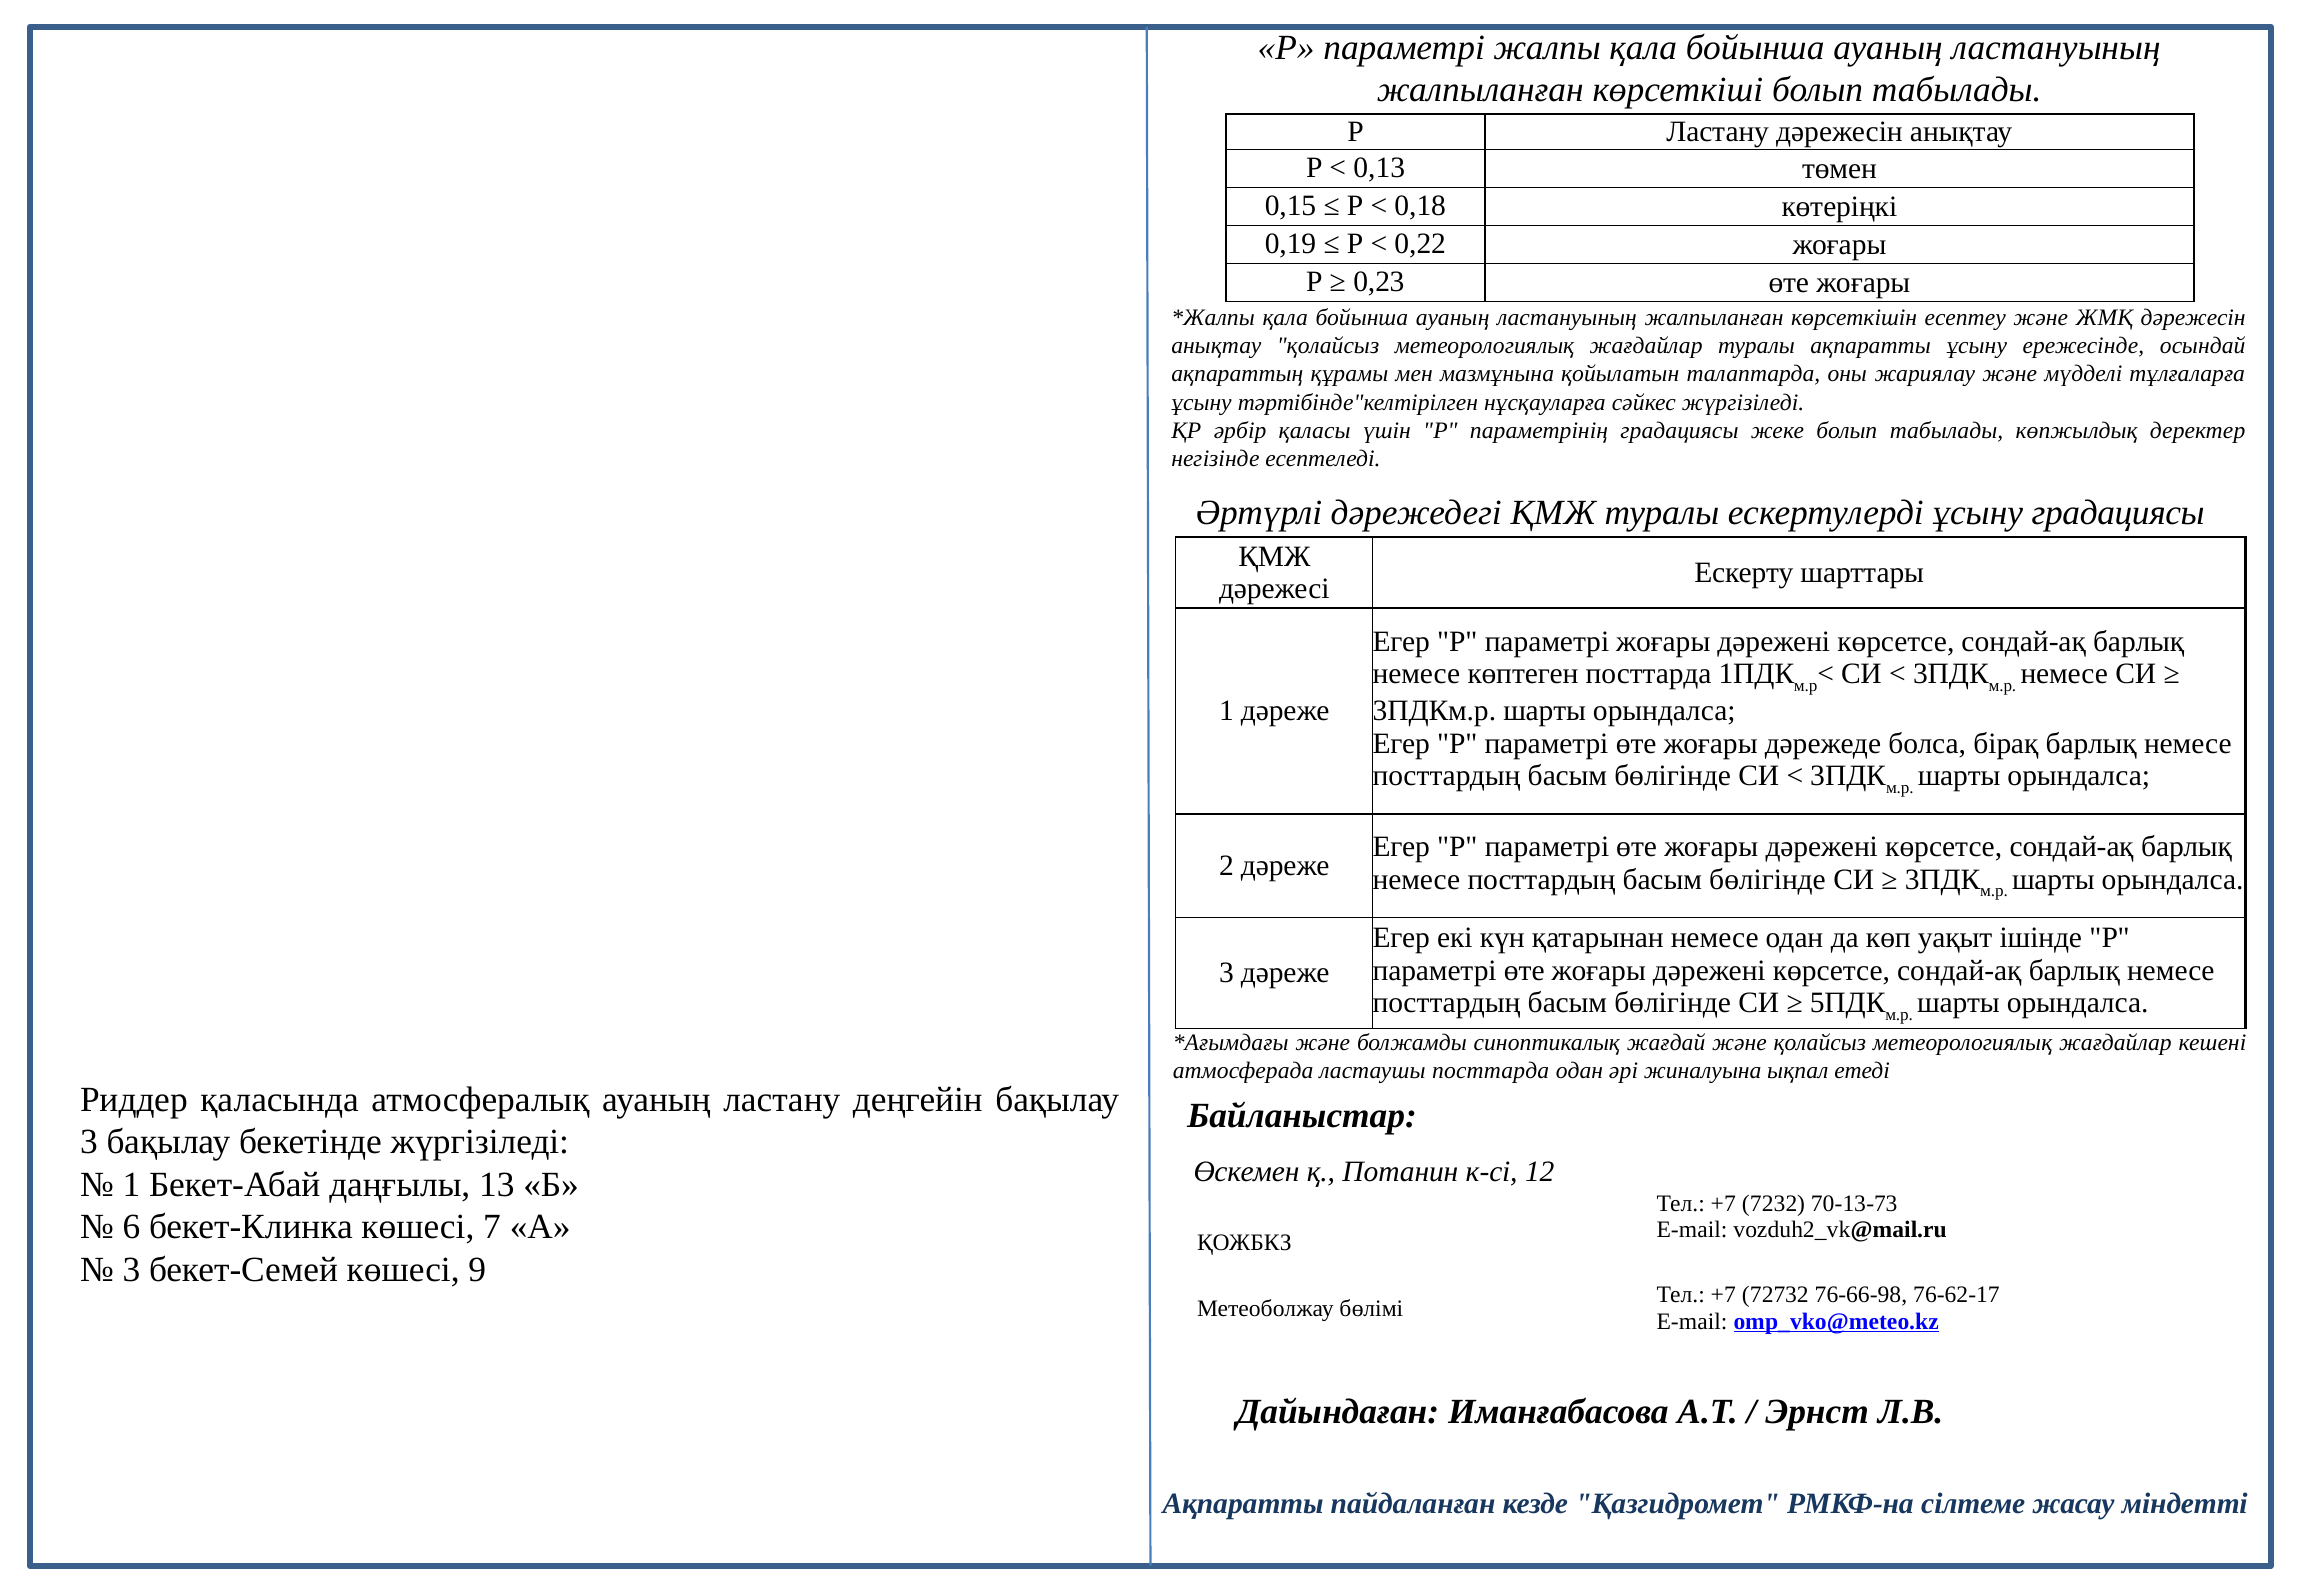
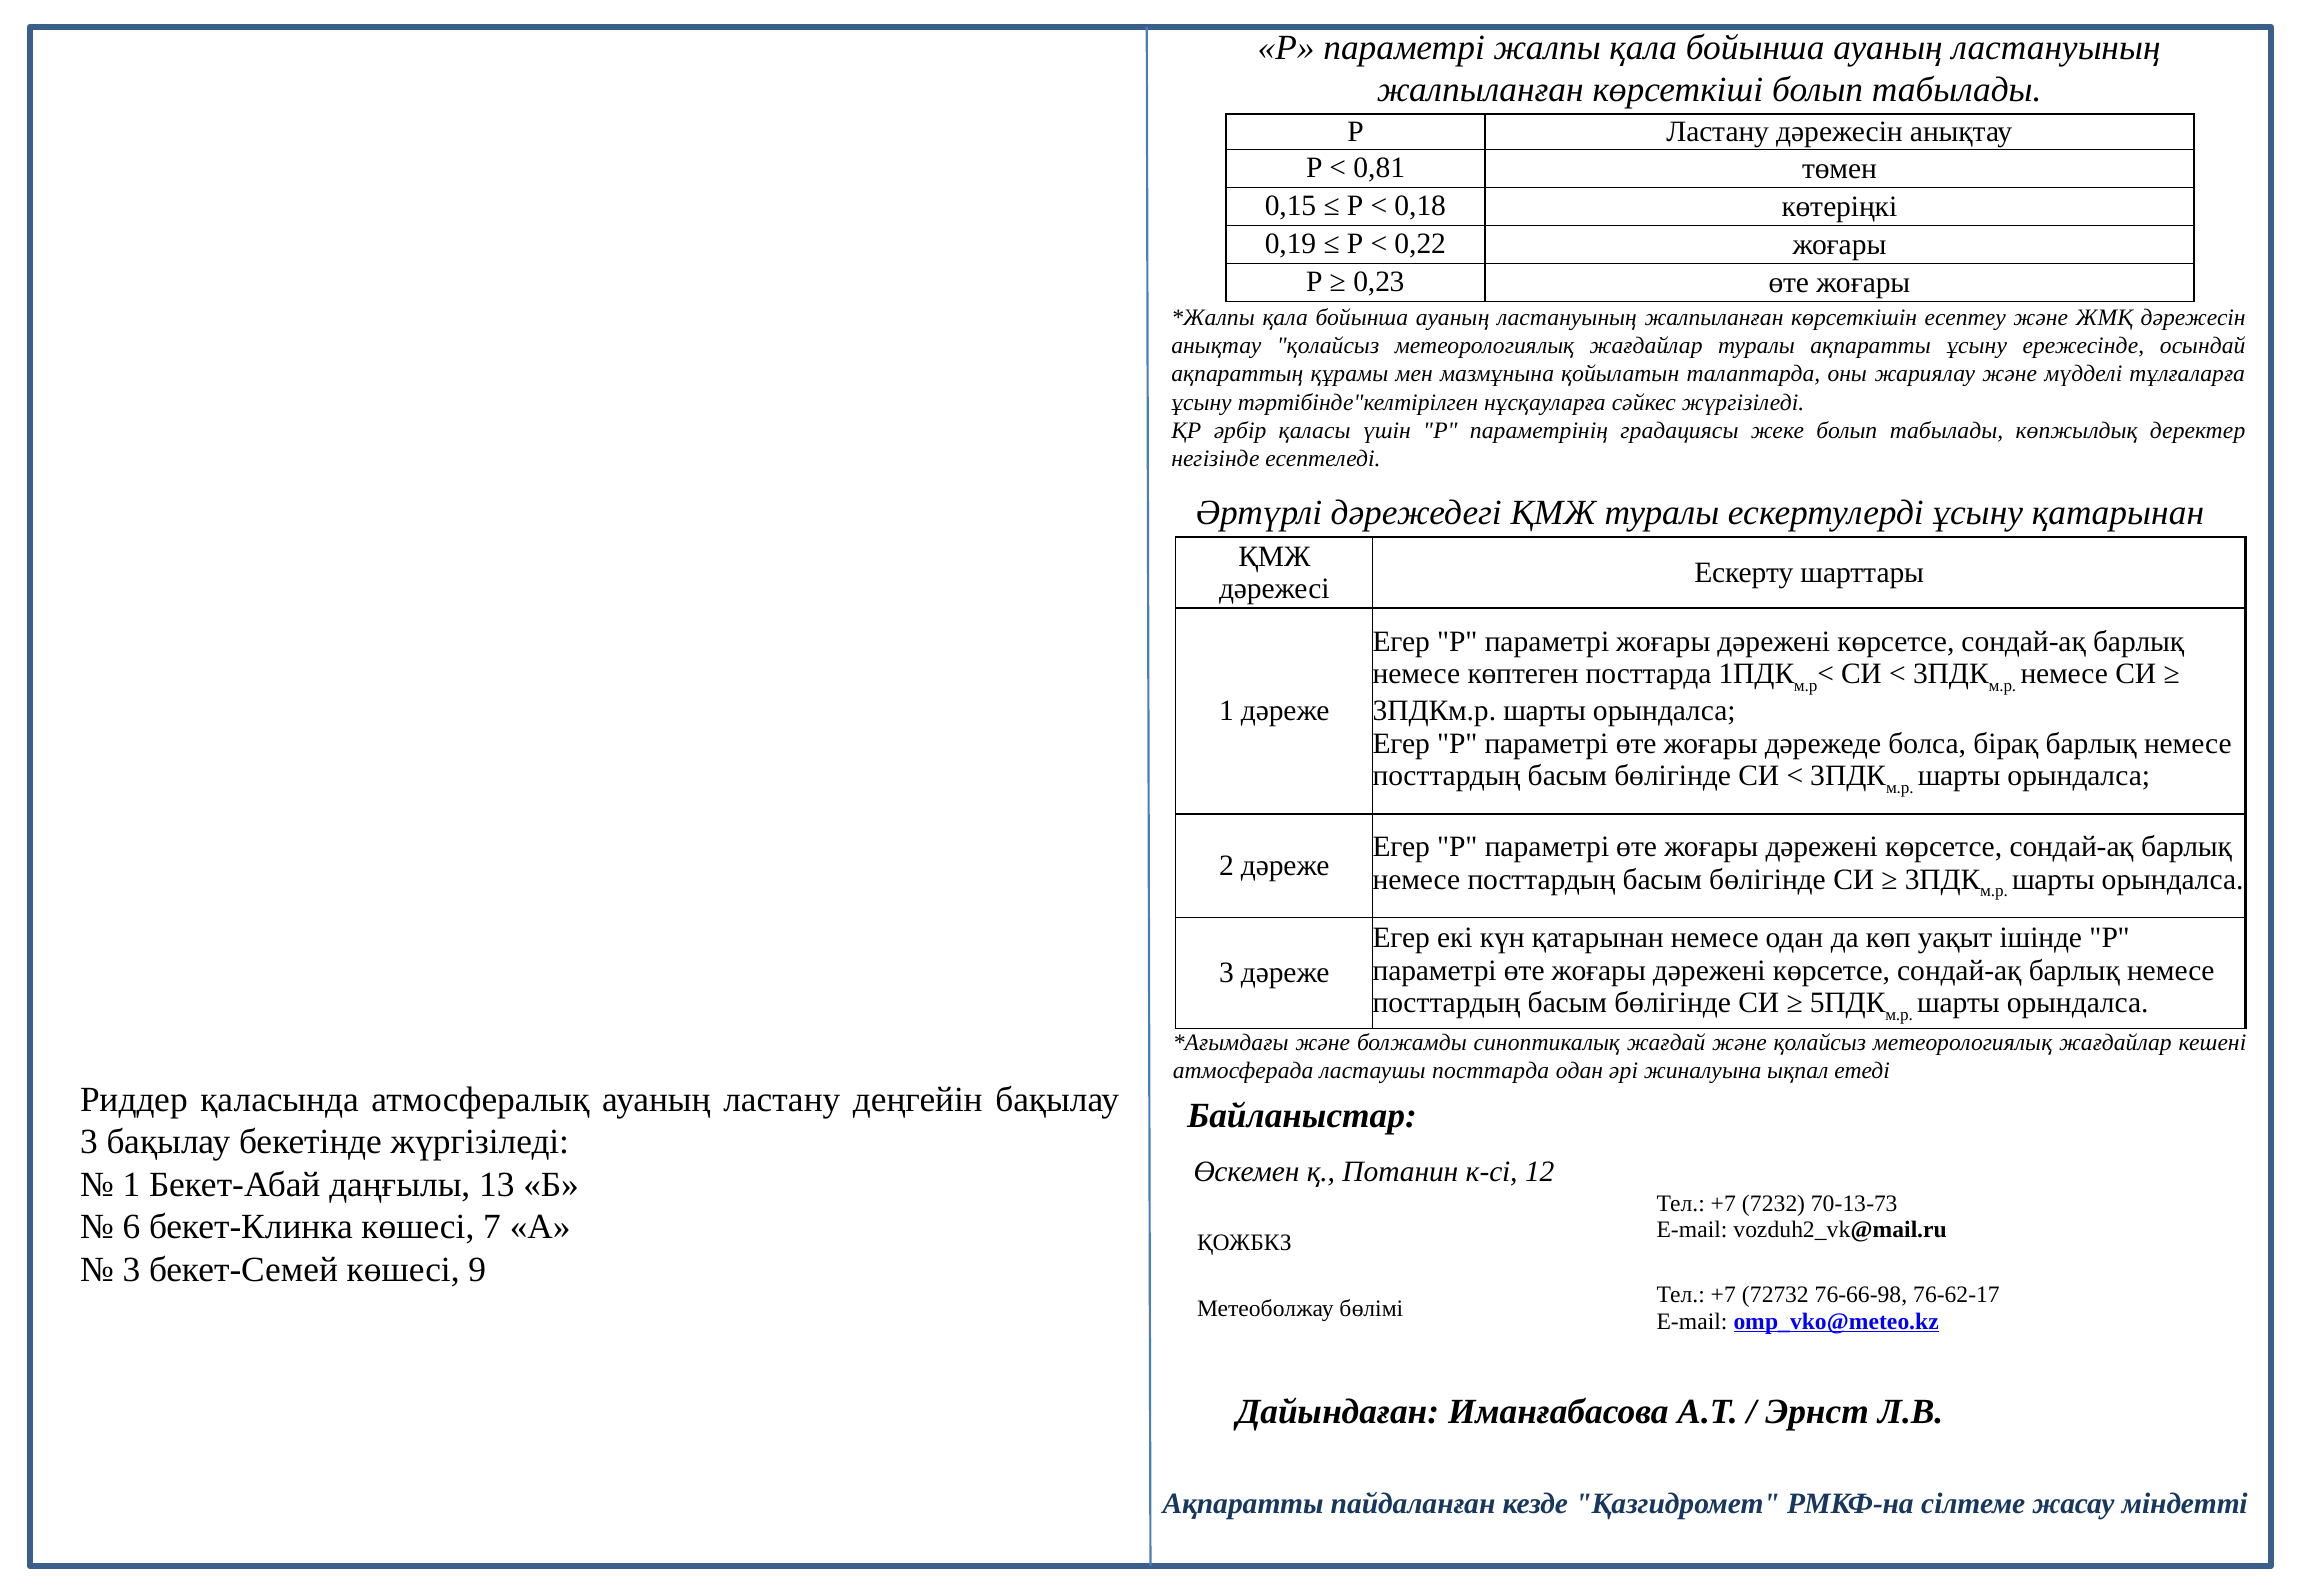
0,13: 0,13 -> 0,81
ұсыну градациясы: градациясы -> қатарынан
